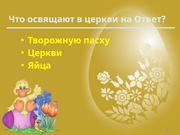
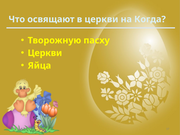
Ответ: Ответ -> Когда
